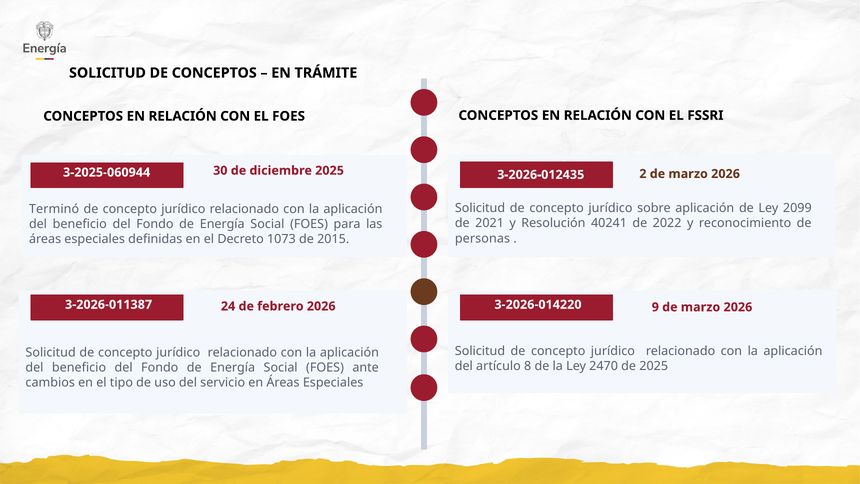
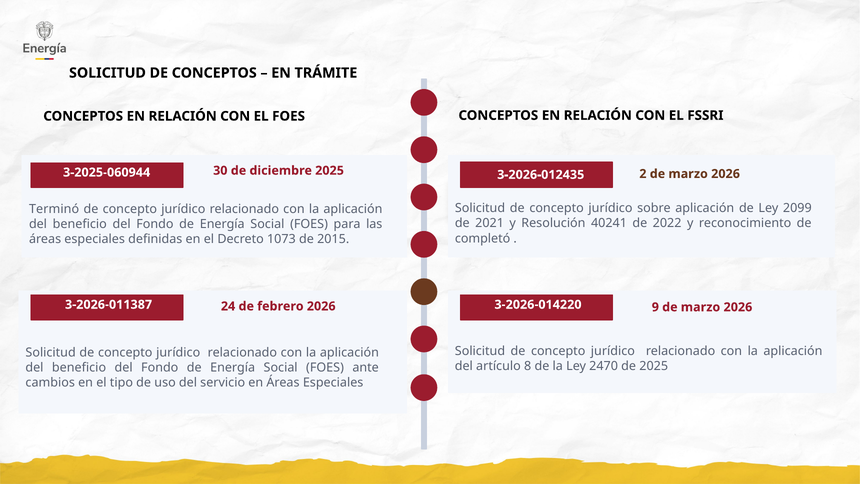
personas: personas -> completó
